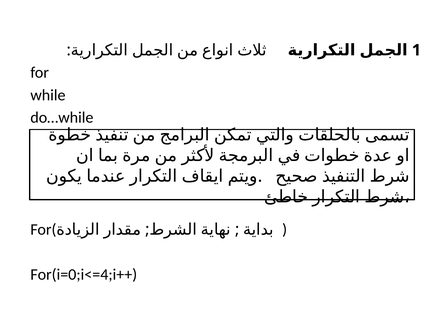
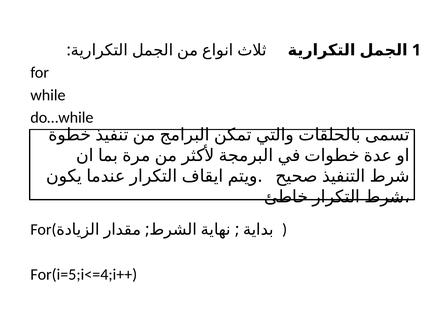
For(i=0;i<=4;i++: For(i=0;i<=4;i++ -> For(i=5;i<=4;i++
